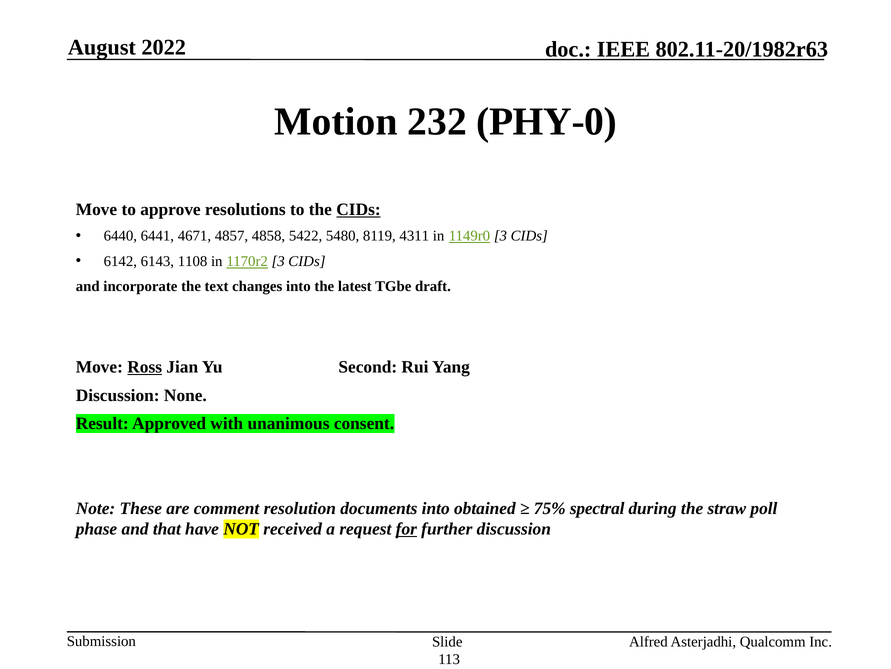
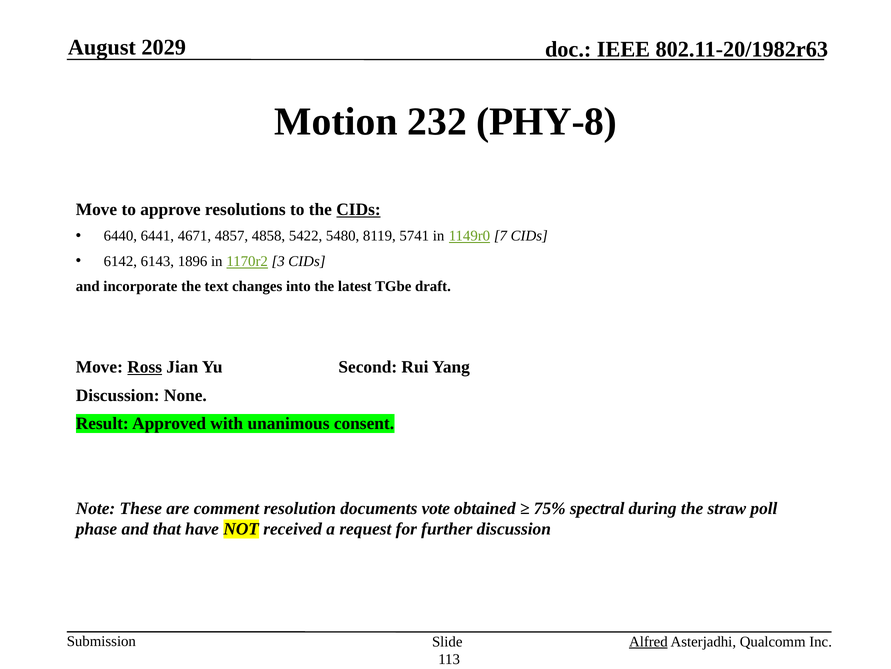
2022: 2022 -> 2029
PHY-0: PHY-0 -> PHY-8
4311: 4311 -> 5741
1149r0 3: 3 -> 7
1108: 1108 -> 1896
documents into: into -> vote
for underline: present -> none
Alfred underline: none -> present
